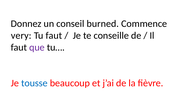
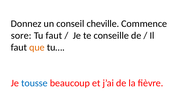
burned: burned -> cheville
very: very -> sore
que colour: purple -> orange
